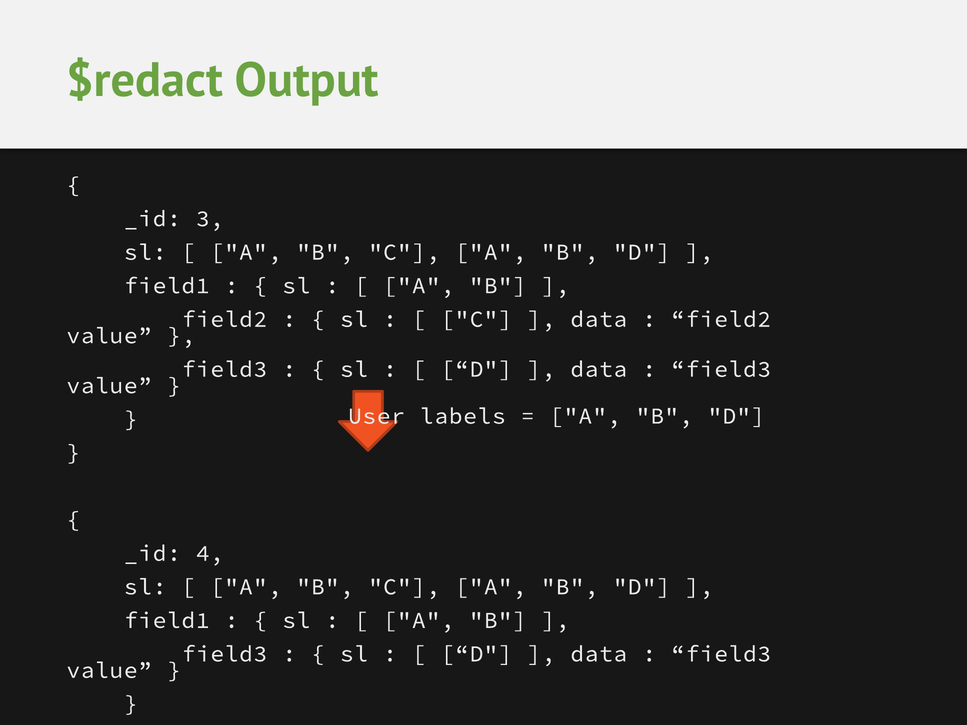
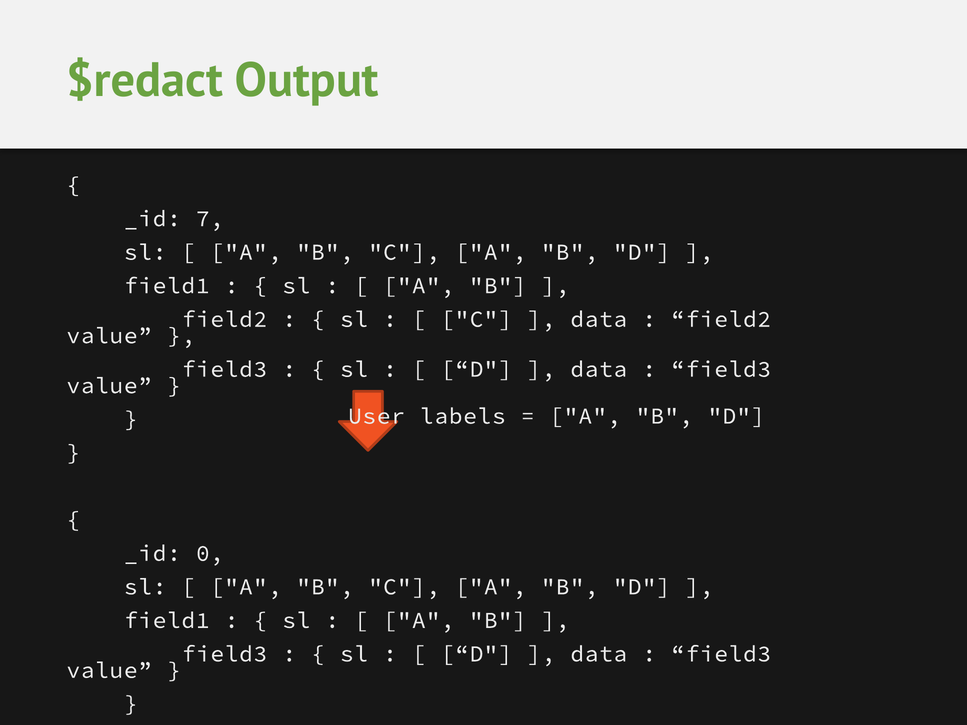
3: 3 -> 7
4: 4 -> 0
